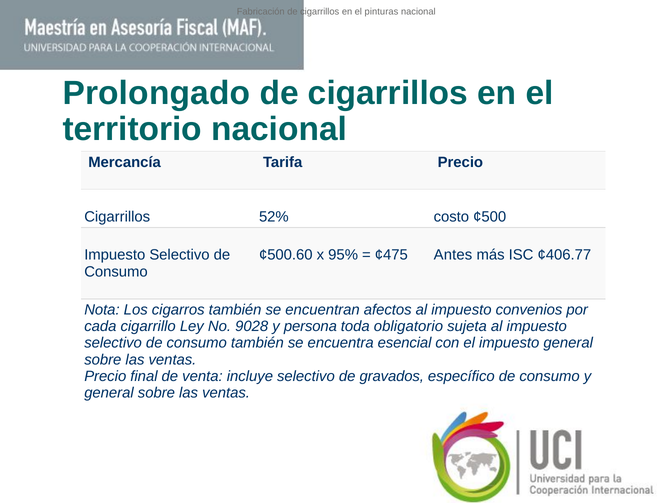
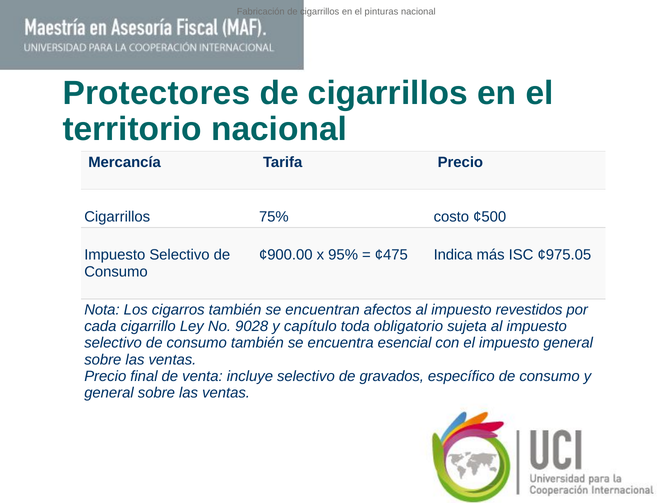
Prolongado: Prolongado -> Protectores
52%: 52% -> 75%
¢500.60: ¢500.60 -> ¢900.00
Antes: Antes -> Indica
¢406.77: ¢406.77 -> ¢975.05
convenios: convenios -> revestidos
persona: persona -> capítulo
